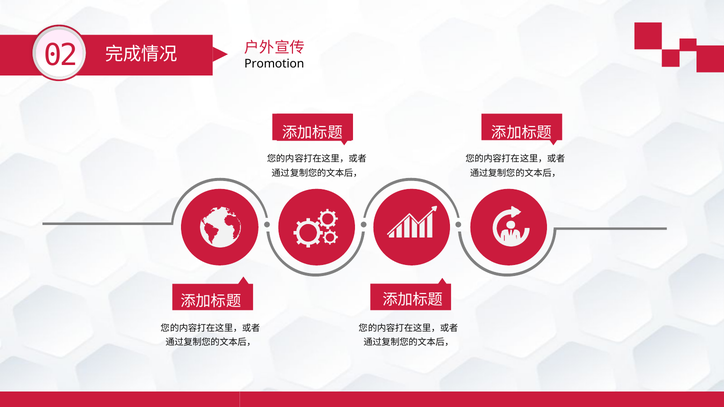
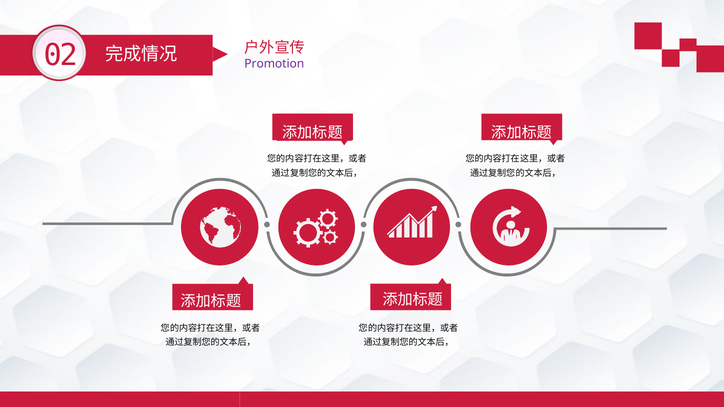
Promotion colour: black -> purple
